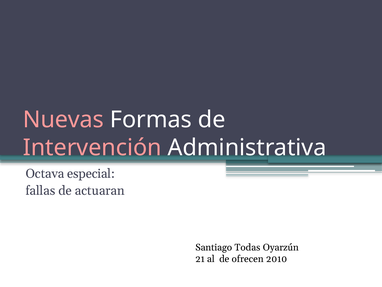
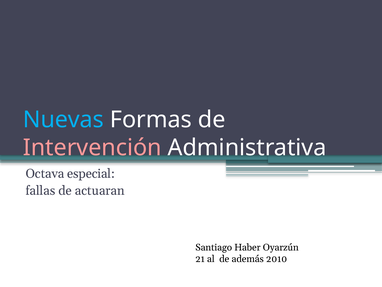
Nuevas colour: pink -> light blue
Todas: Todas -> Haber
ofrecen: ofrecen -> además
